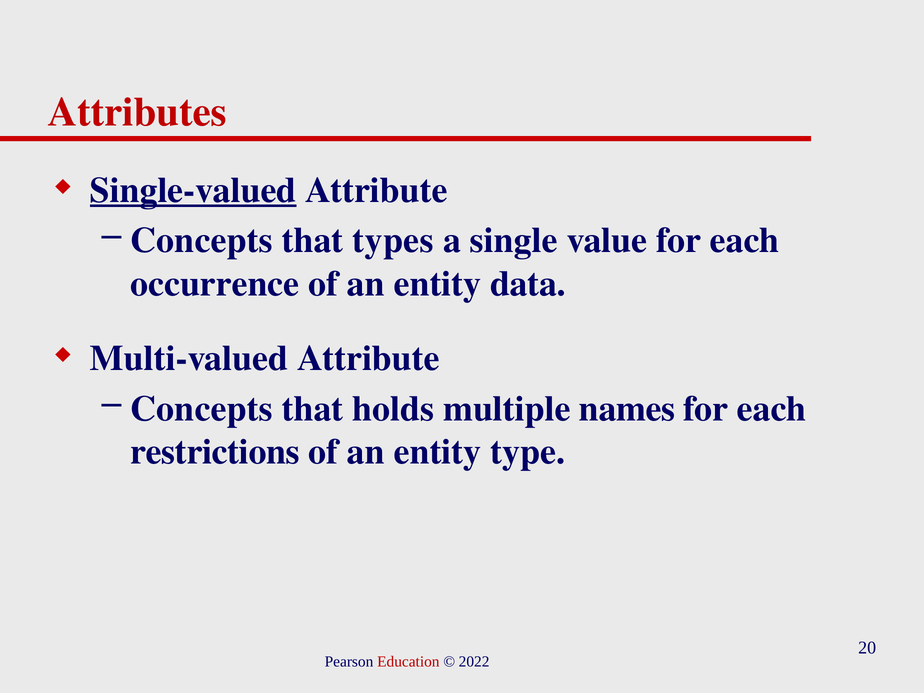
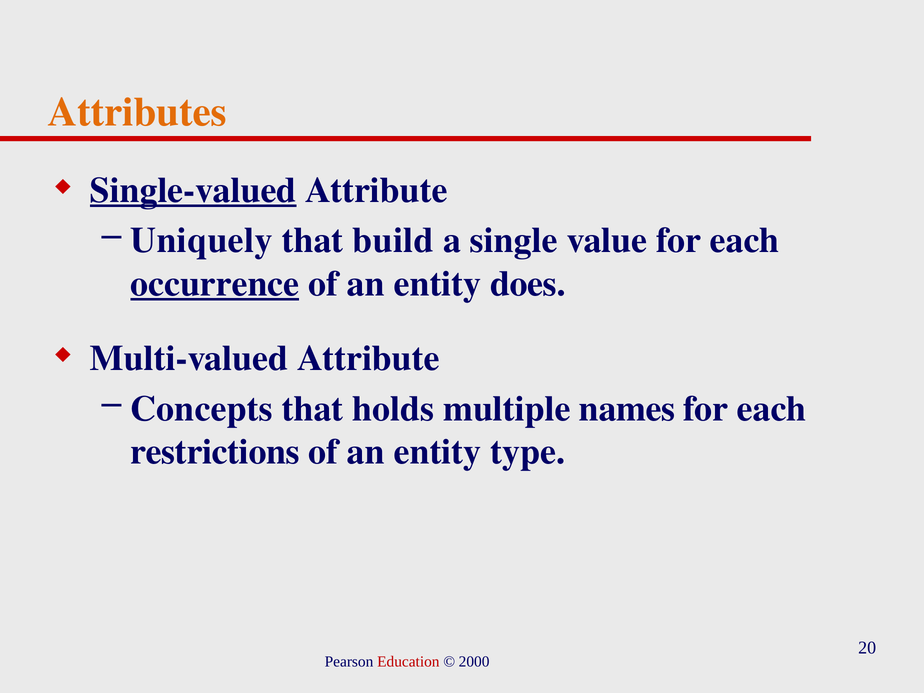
Attributes colour: red -> orange
Concepts at (202, 241): Concepts -> Uniquely
types: types -> build
occurrence underline: none -> present
data: data -> does
2022: 2022 -> 2000
